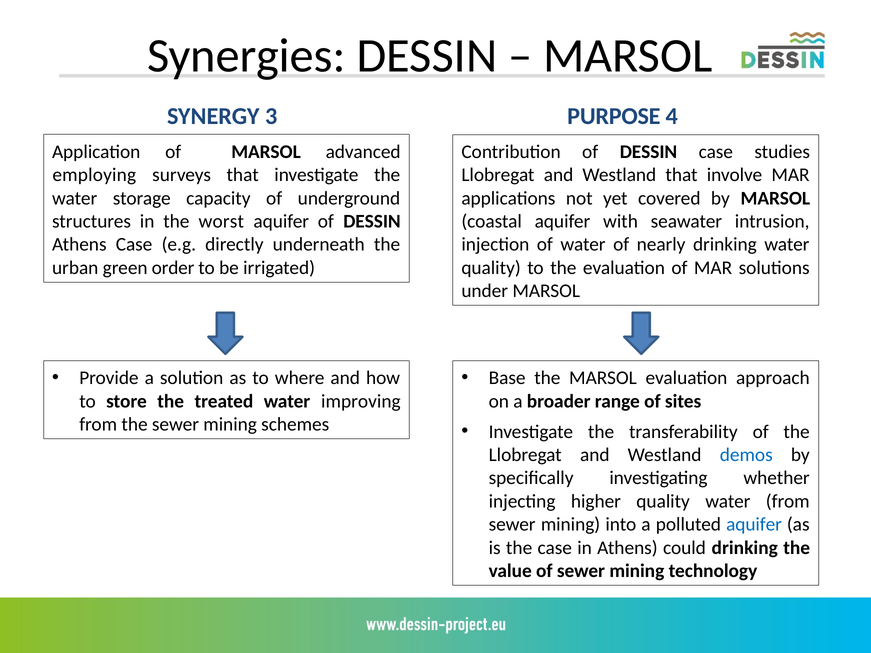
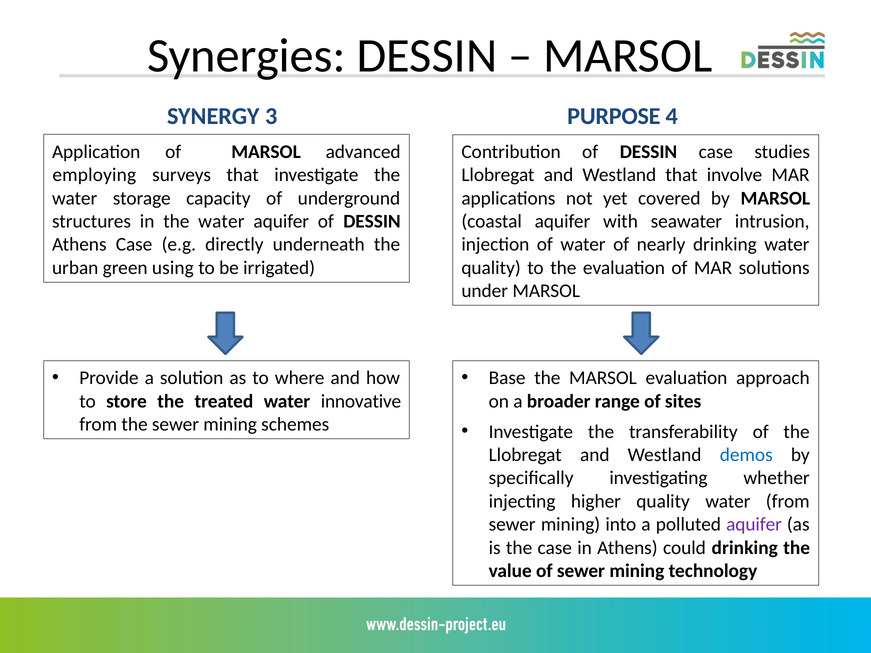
in the worst: worst -> water
order: order -> using
improving: improving -> innovative
aquifer at (754, 525) colour: blue -> purple
